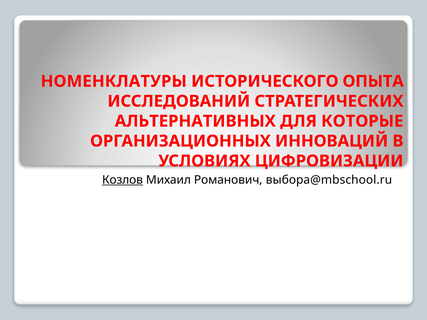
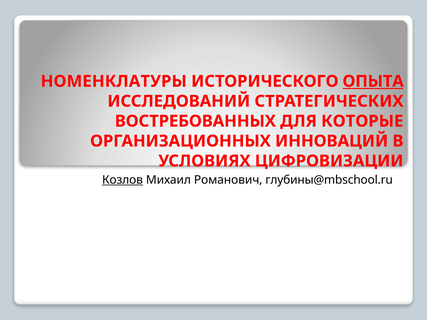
ОПЫТА underline: none -> present
АЛЬТЕРНАТИВНЫХ: АЛЬТЕРНАТИВНЫХ -> ВОСТРЕБОВАННЫХ
выбора@mbschool.ru: выбора@mbschool.ru -> глубины@mbschool.ru
